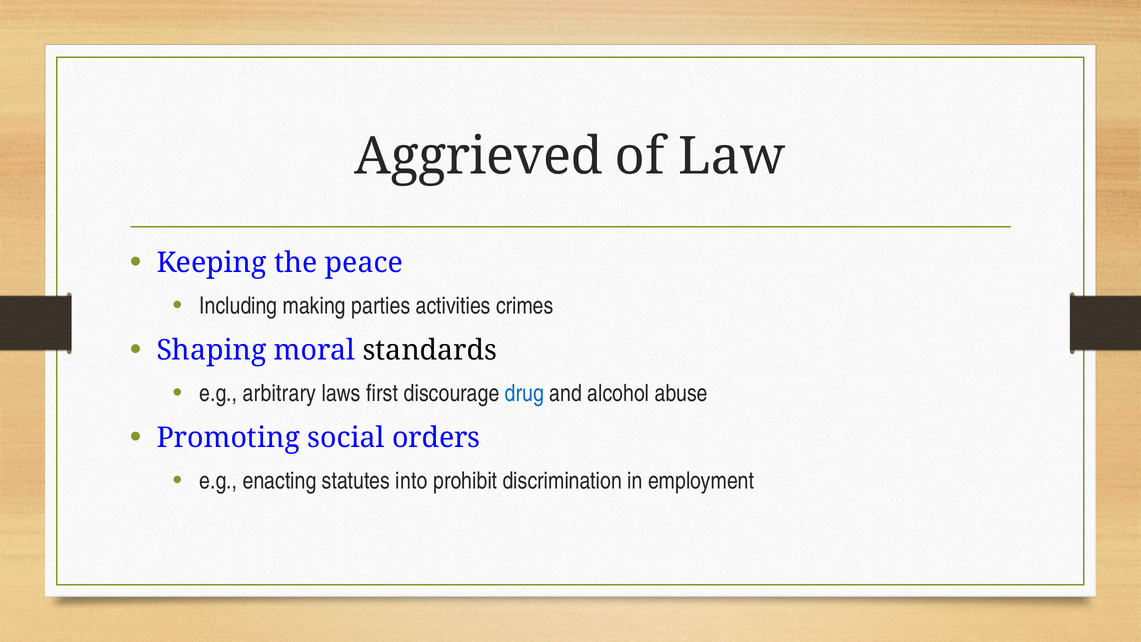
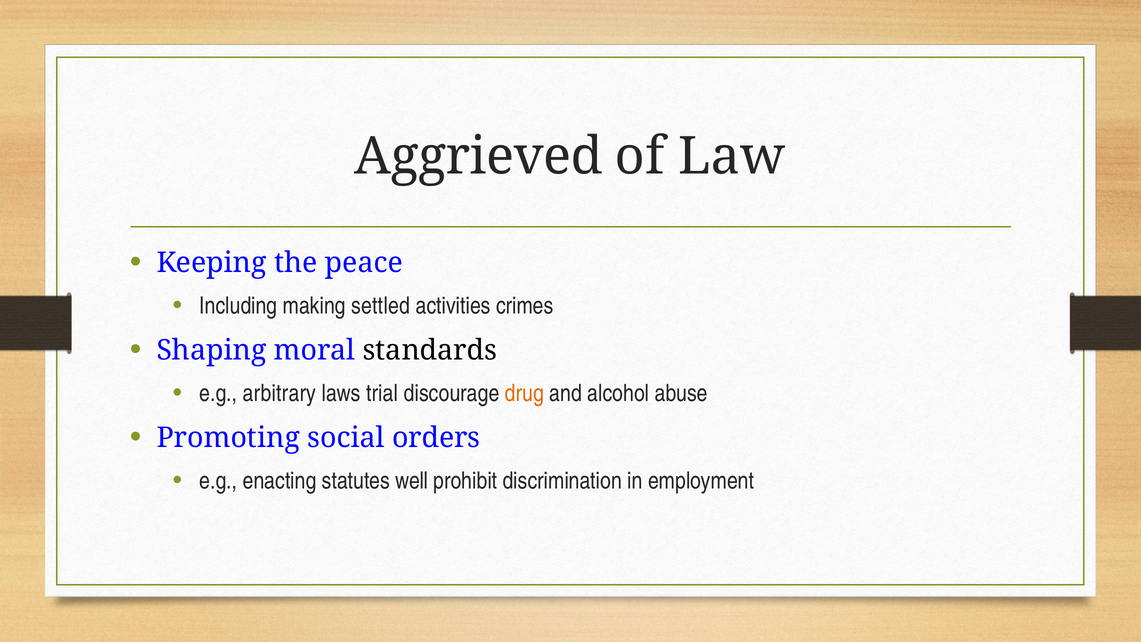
parties: parties -> settled
first: first -> trial
drug colour: blue -> orange
into: into -> well
